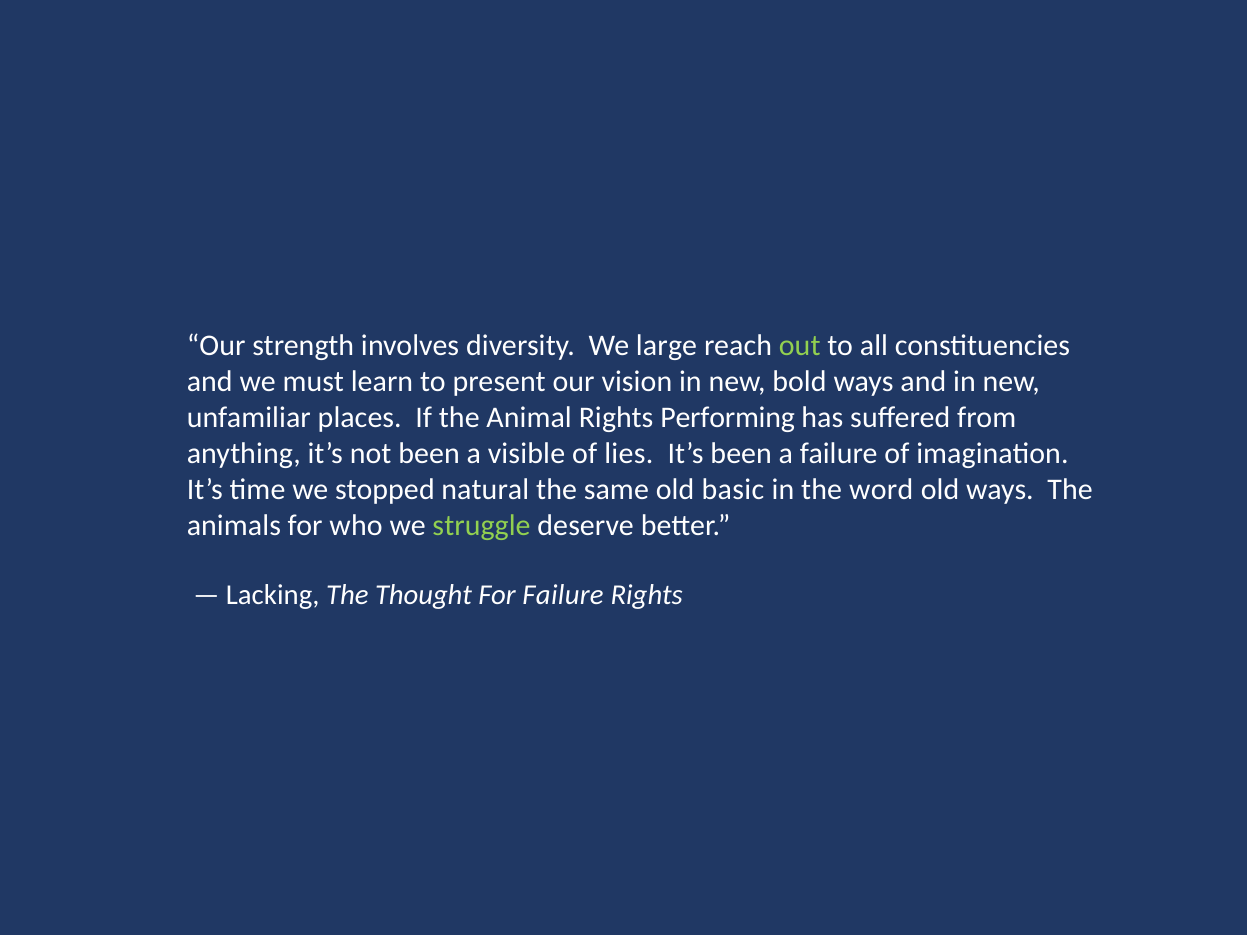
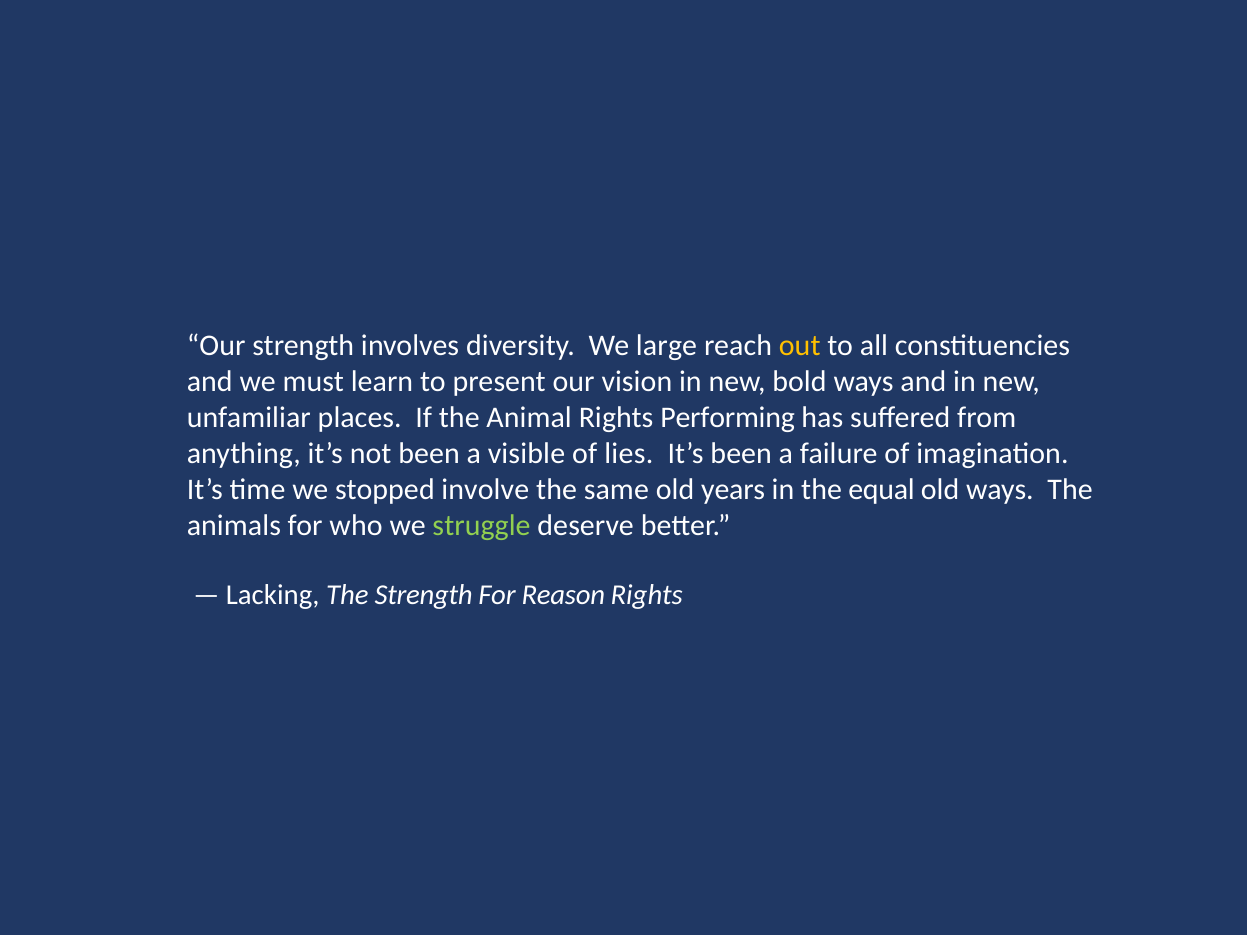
out colour: light green -> yellow
natural: natural -> involve
basic: basic -> years
word: word -> equal
The Thought: Thought -> Strength
For Failure: Failure -> Reason
